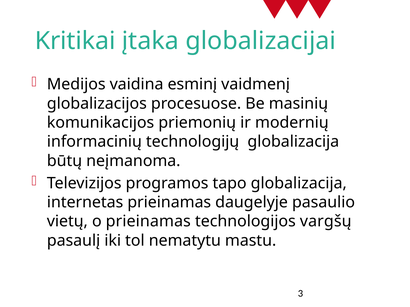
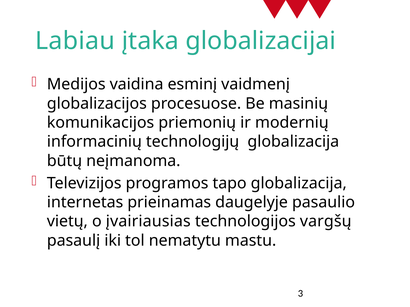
Kritikai: Kritikai -> Labiau
o prieinamas: prieinamas -> įvairiausias
